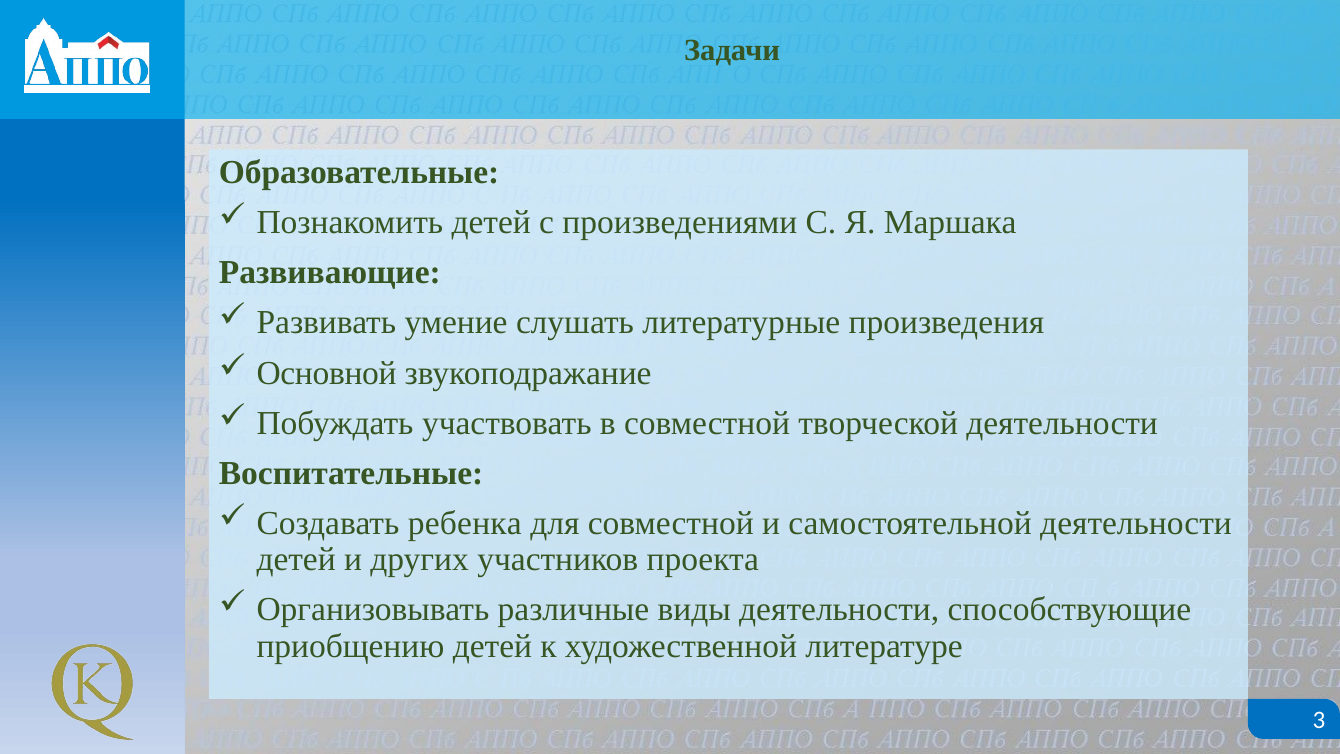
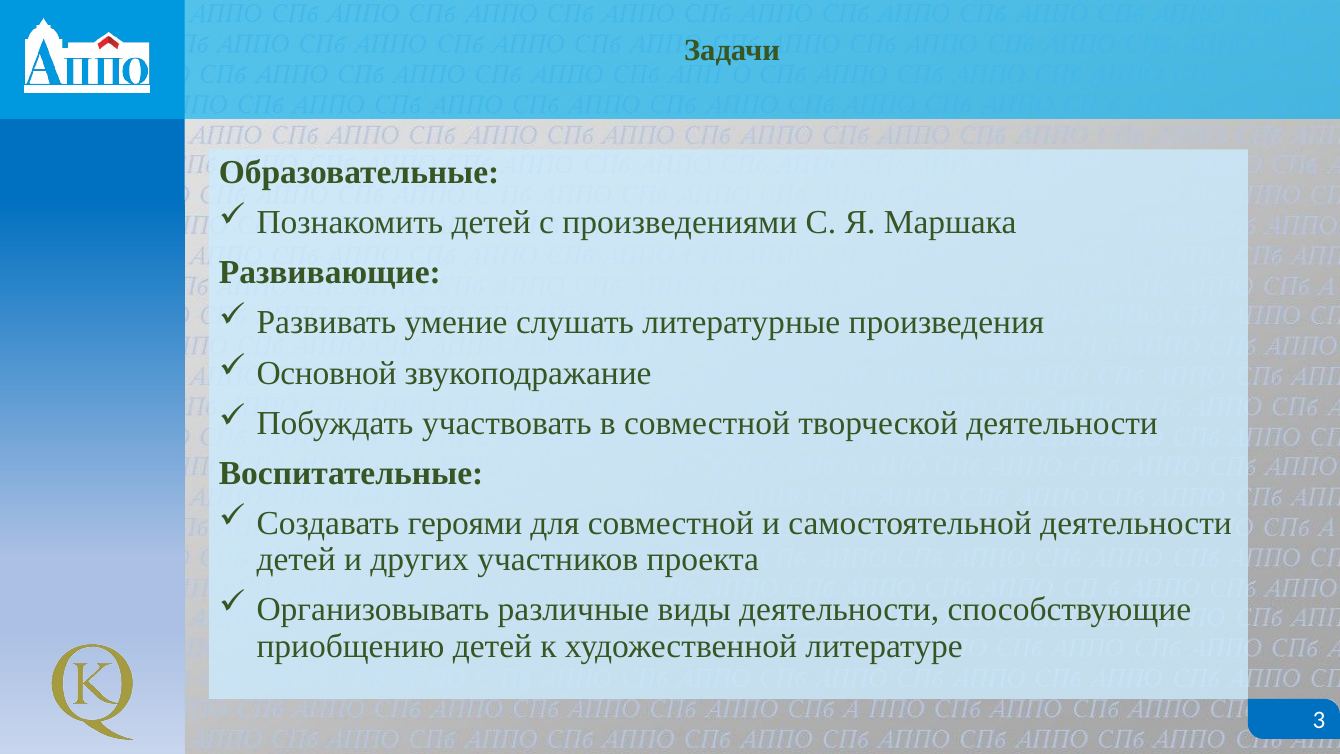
ребенка: ребенка -> героями
